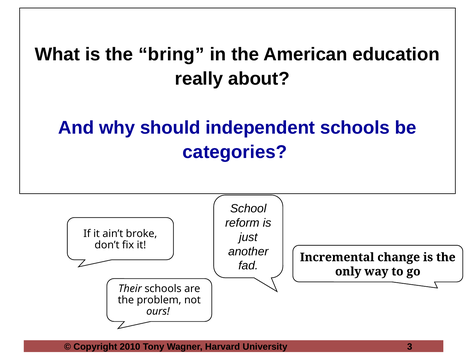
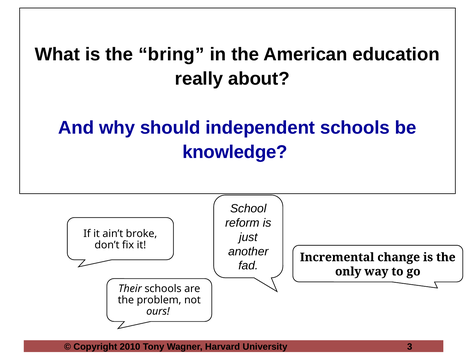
categories: categories -> knowledge
